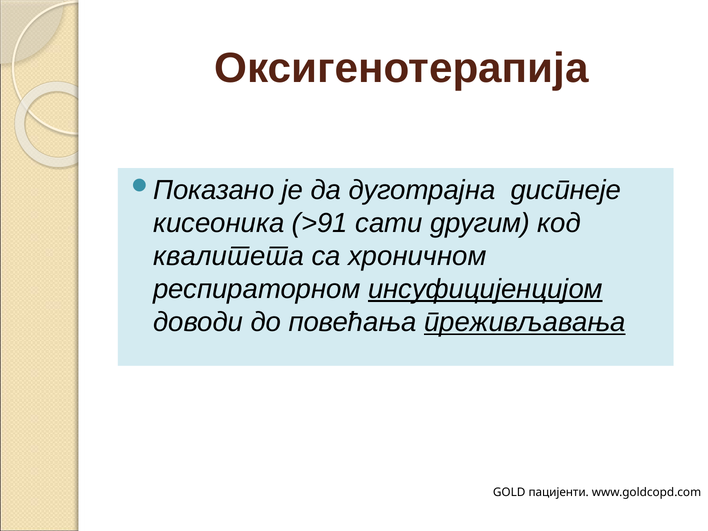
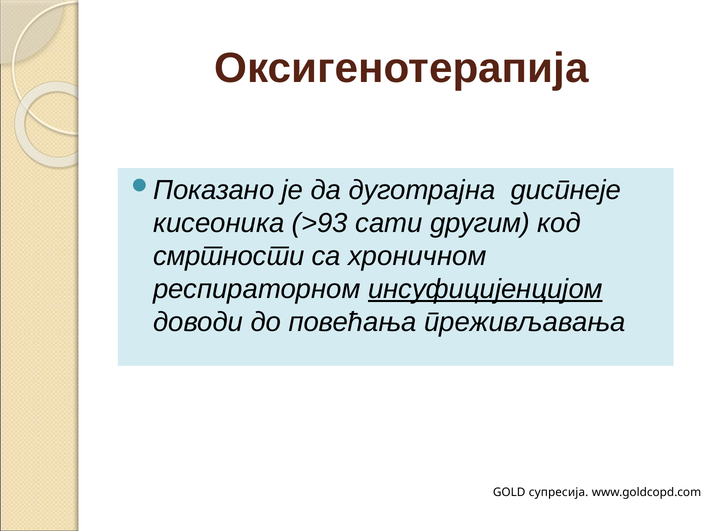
>91: >91 -> >93
квалитета: квалитета -> смртности
преживљавања underline: present -> none
пацијенти: пацијенти -> супресија
